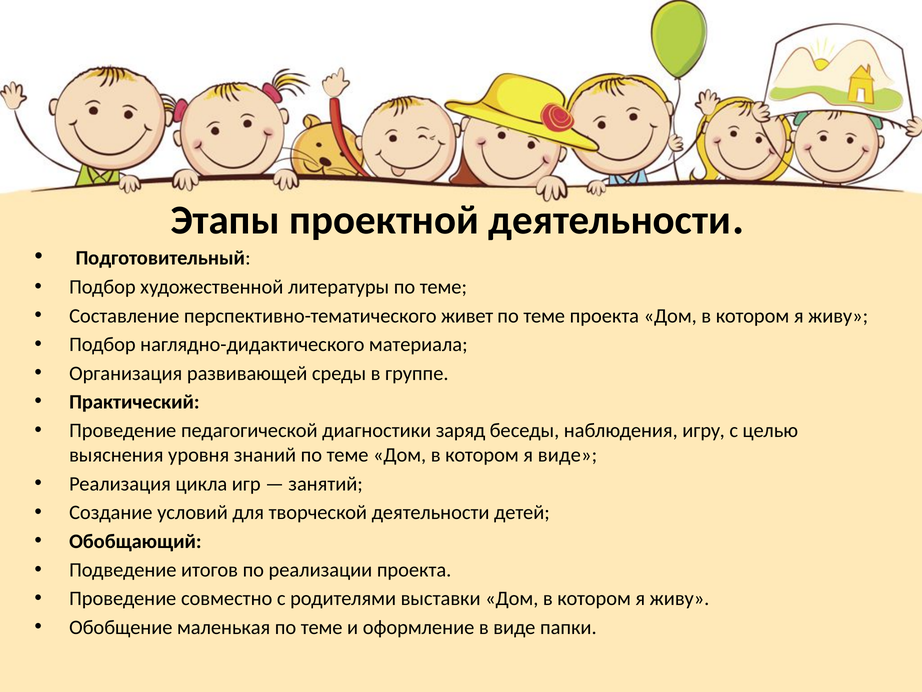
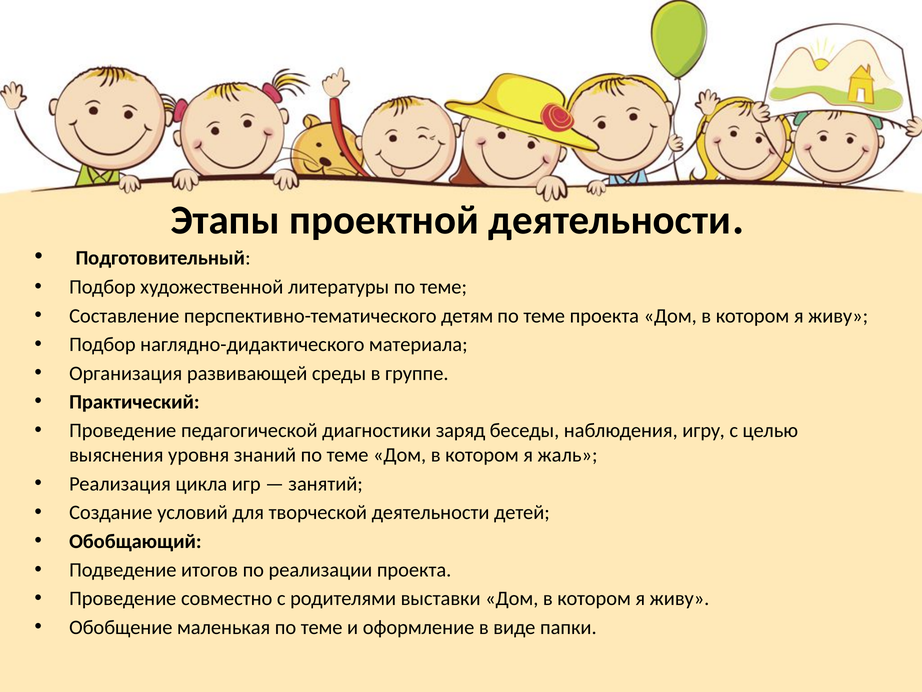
живет: живет -> детям
я виде: виде -> жаль
